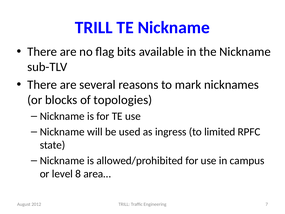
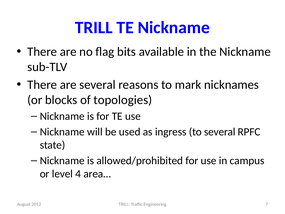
to limited: limited -> several
8: 8 -> 4
